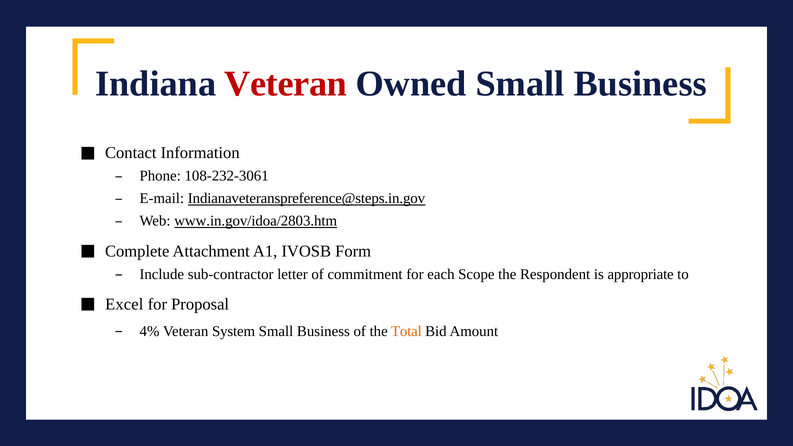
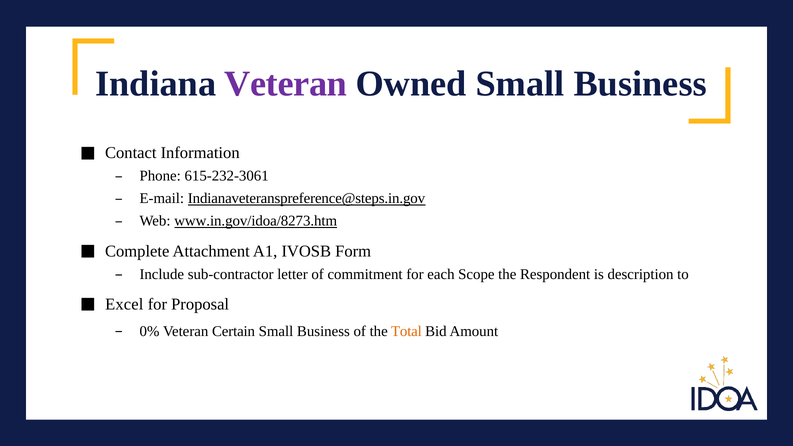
Veteran at (286, 84) colour: red -> purple
108-232-3061: 108-232-3061 -> 615-232-3061
www.in.gov/idoa/2803.htm: www.in.gov/idoa/2803.htm -> www.in.gov/idoa/8273.htm
appropriate: appropriate -> description
4%: 4% -> 0%
System: System -> Certain
